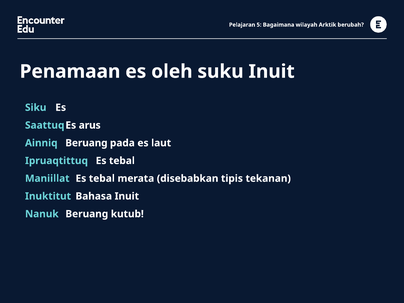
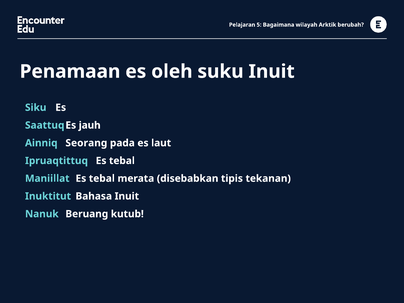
arus: arus -> jauh
Ainniq Beruang: Beruang -> Seorang
